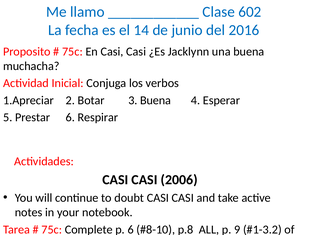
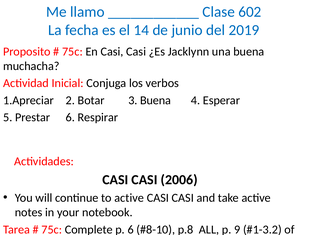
2016: 2016 -> 2019
to doubt: doubt -> active
